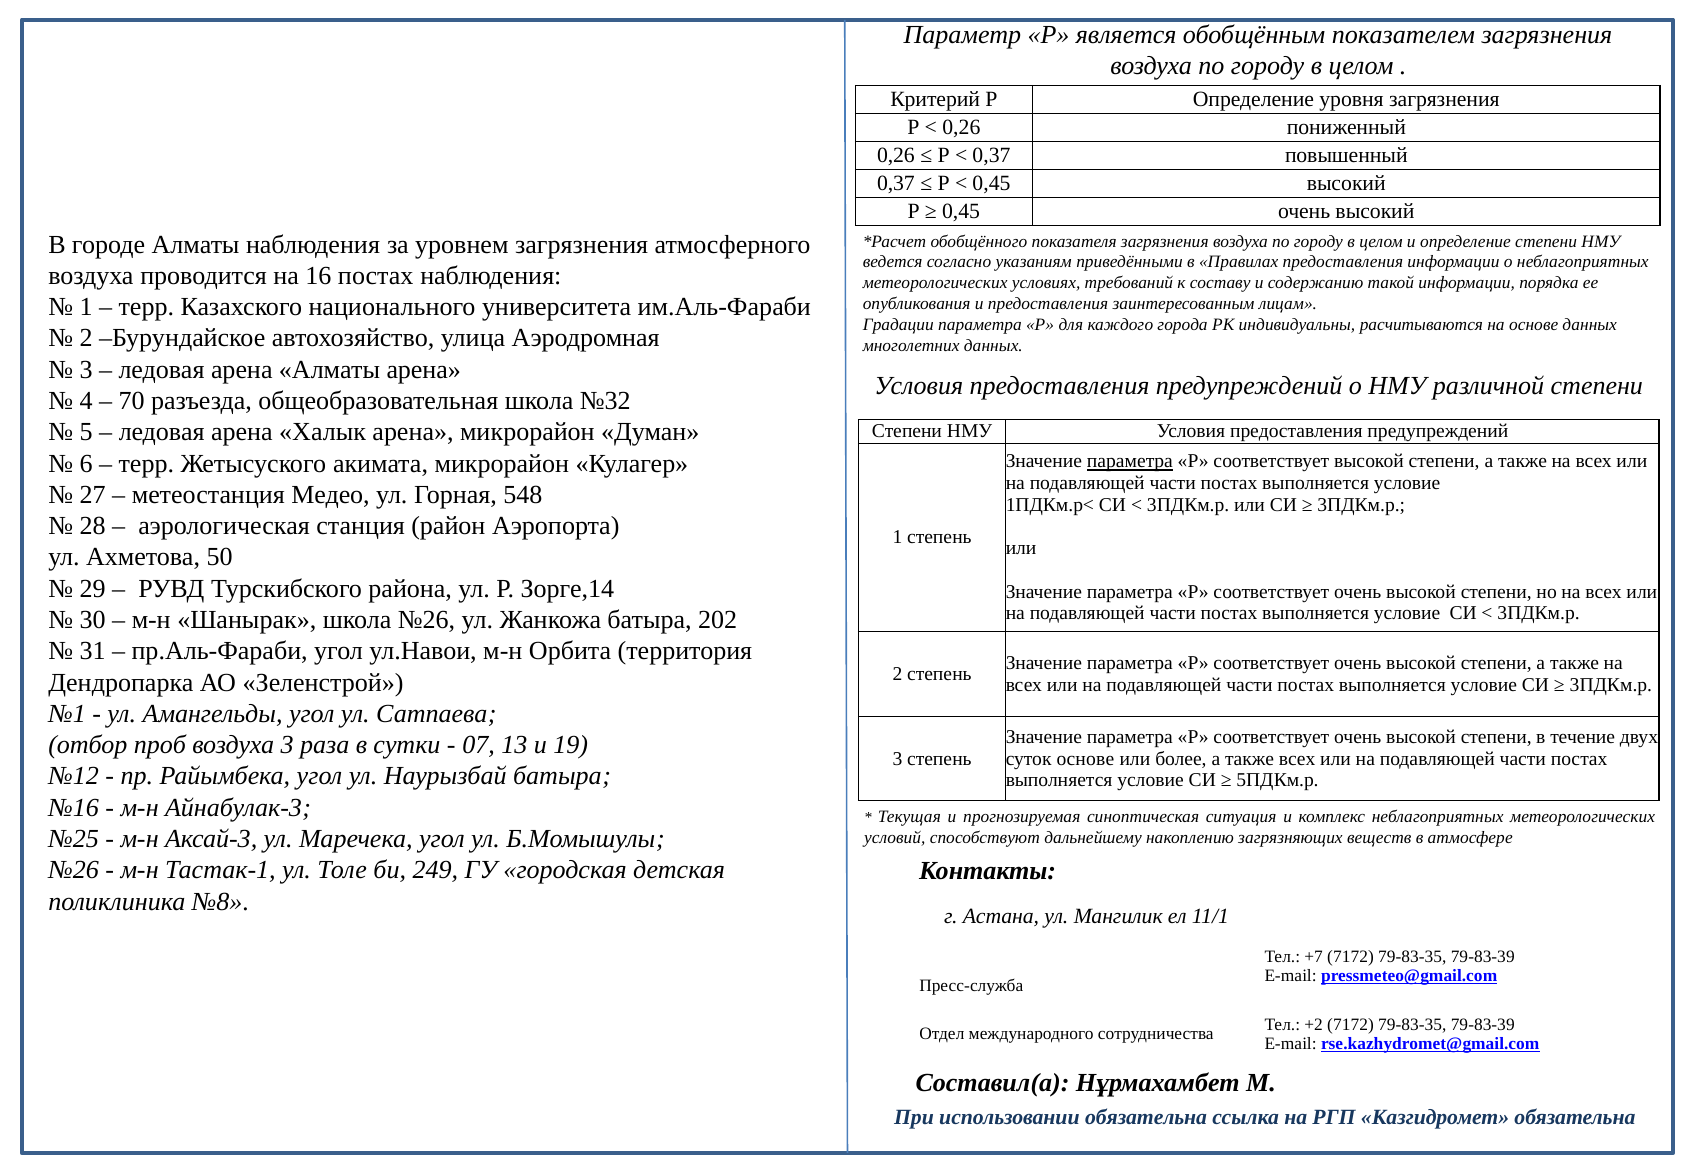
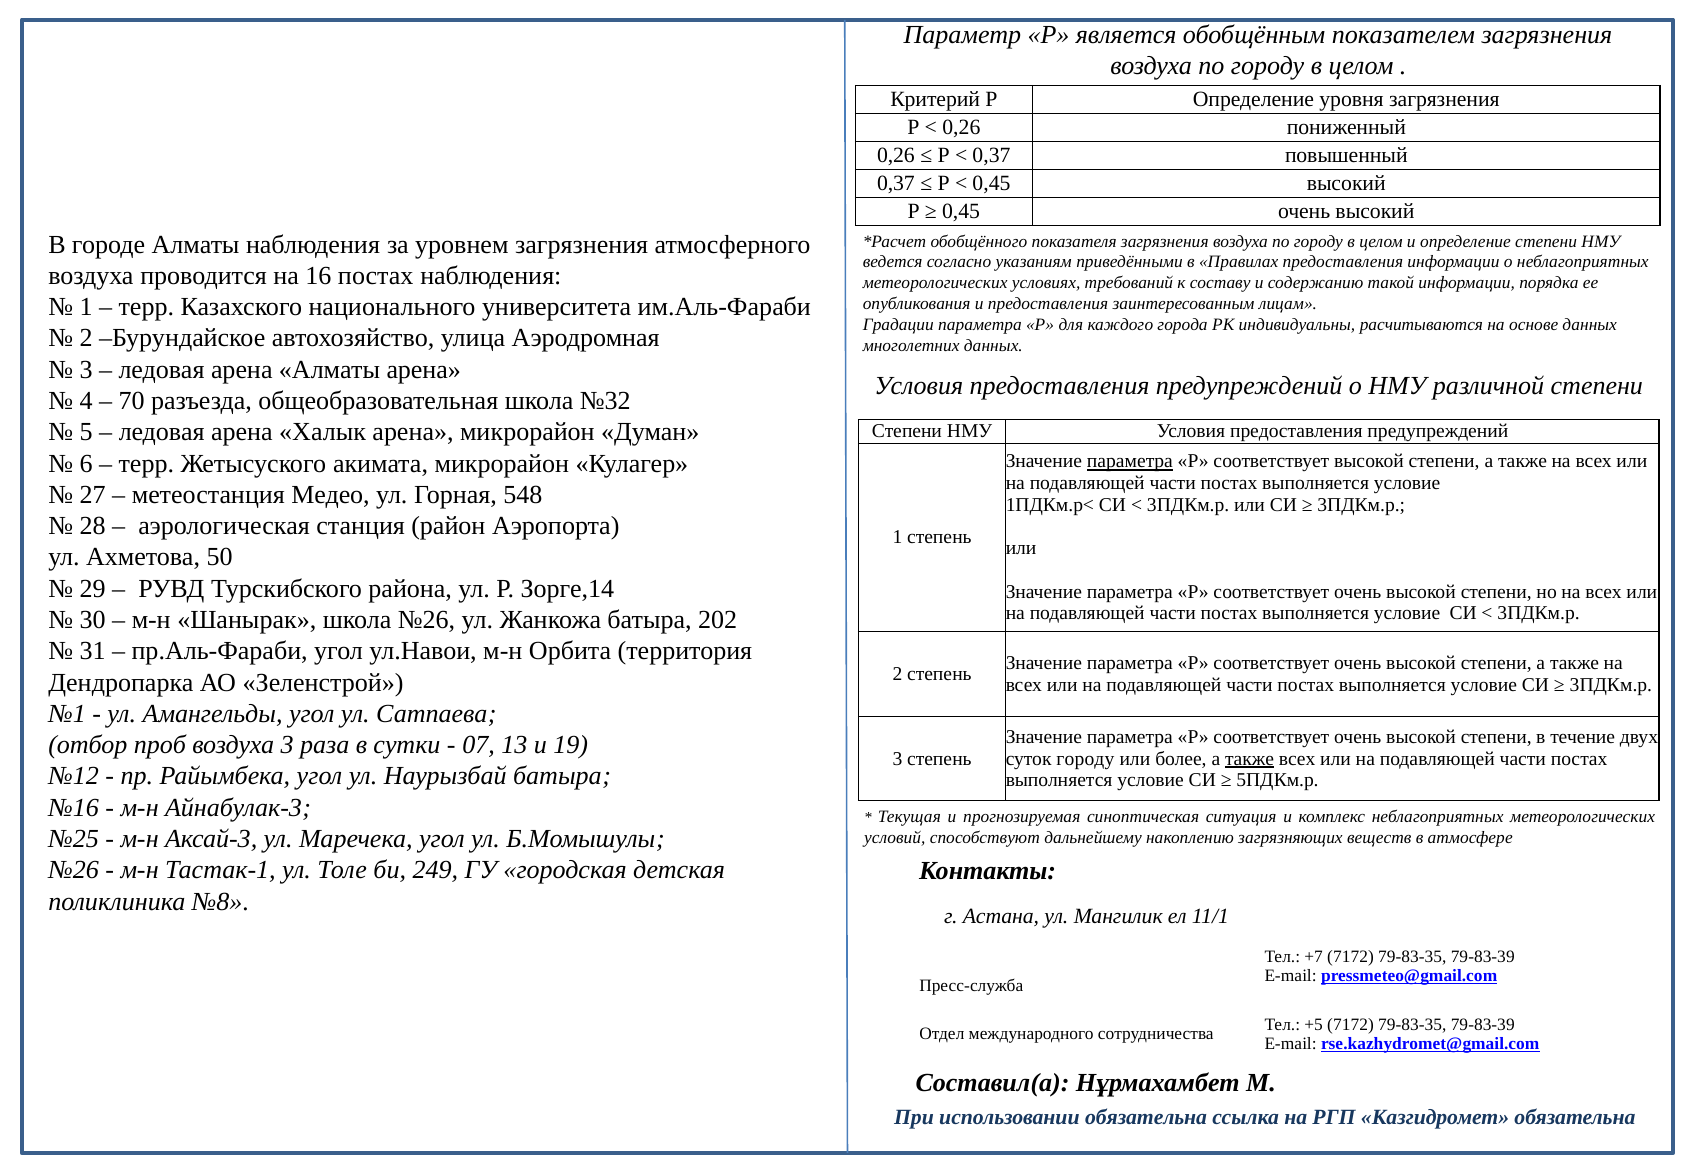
суток основе: основе -> городу
также at (1250, 759) underline: none -> present
+2: +2 -> +5
